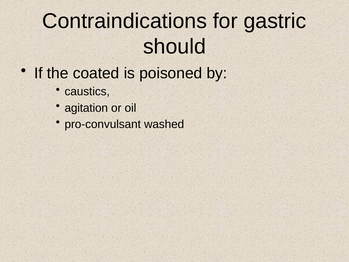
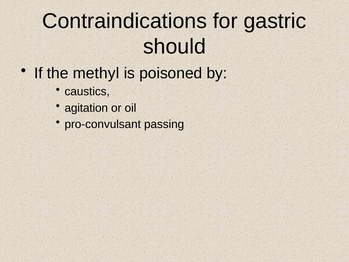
coated: coated -> methyl
washed: washed -> passing
